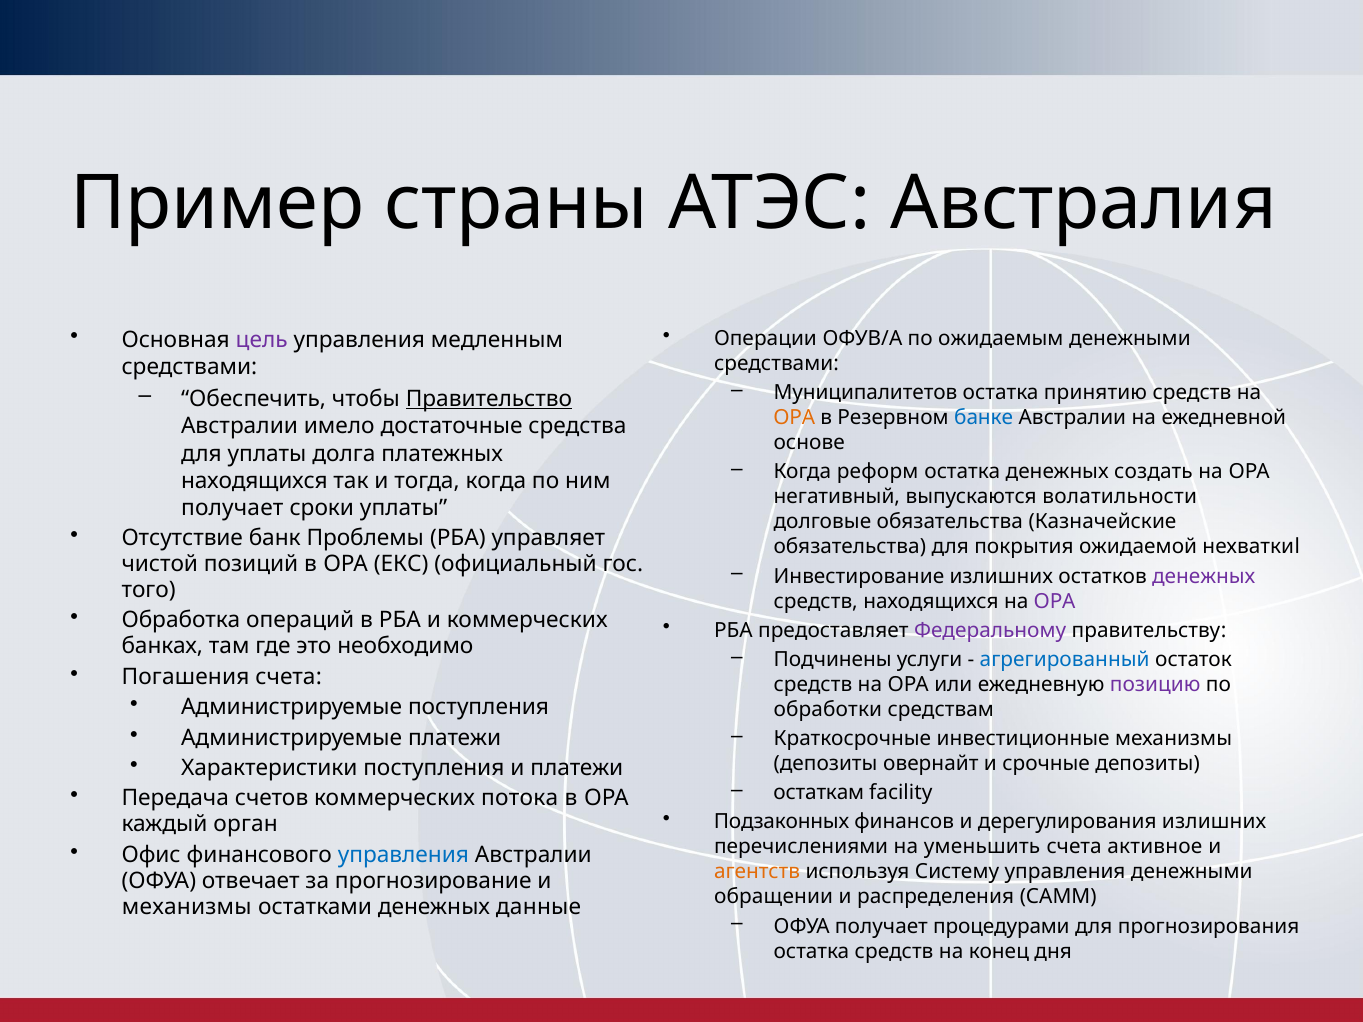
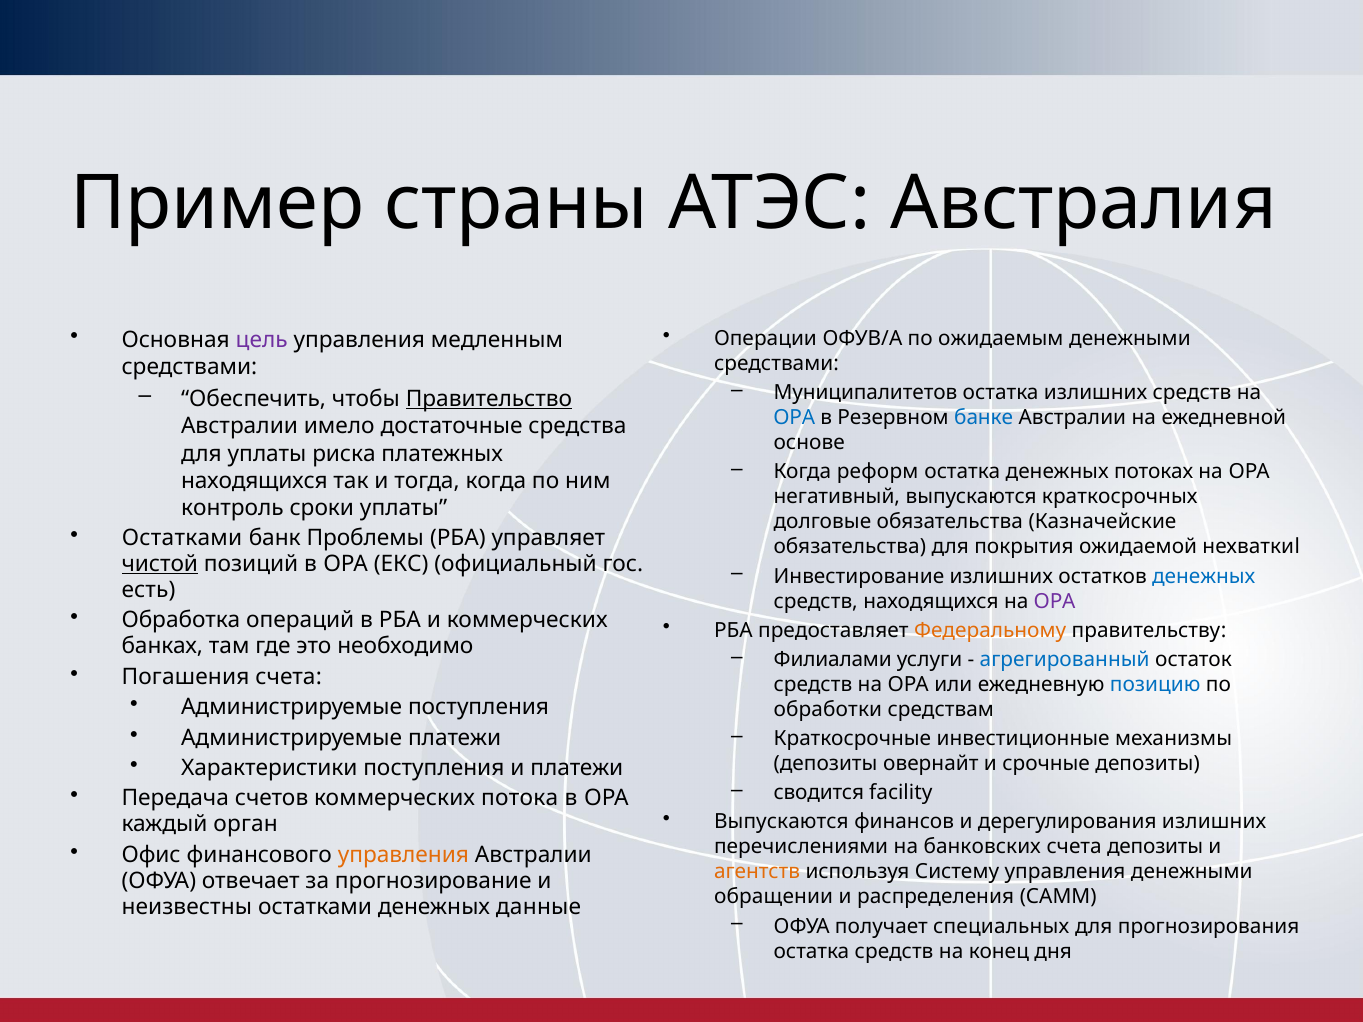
остатка принятию: принятию -> излишних
OPA at (794, 418) colour: orange -> blue
долга: долга -> риска
создать: создать -> потоках
волатильности: волатильности -> краткосрочных
получает at (232, 508): получает -> контроль
Отсутствие at (182, 538): Отсутствие -> Остатками
чистой underline: none -> present
денежных at (1204, 576) colour: purple -> blue
того: того -> есть
Федеральному colour: purple -> orange
Подчинены: Подчинены -> Филиалами
позицию colour: purple -> blue
остаткам: остаткам -> сводится
Подзаконных at (782, 822): Подзаконных -> Выпускаются
уменьшить: уменьшить -> банковских
счета активное: активное -> депозиты
управления at (403, 855) colour: blue -> orange
механизмы at (187, 907): механизмы -> неизвестны
процедурами: процедурами -> специальных
